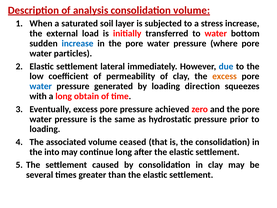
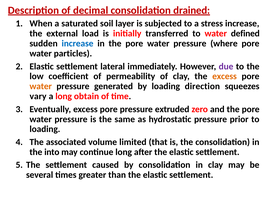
analysis: analysis -> decimal
consolidation volume: volume -> drained
bottom: bottom -> defined
due colour: blue -> purple
water at (41, 86) colour: blue -> orange
with: with -> vary
achieved: achieved -> extruded
ceased: ceased -> limited
